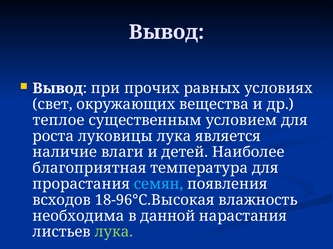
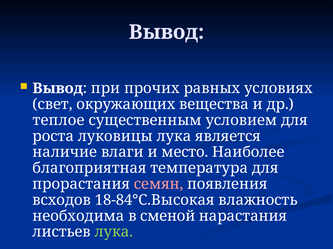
детей: детей -> место
семян colour: light blue -> pink
18-96°С.Высокая: 18-96°С.Высокая -> 18-84°С.Высокая
данной: данной -> сменой
